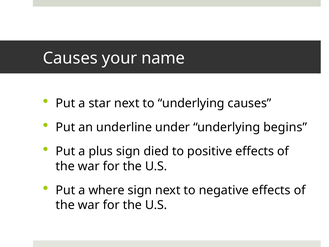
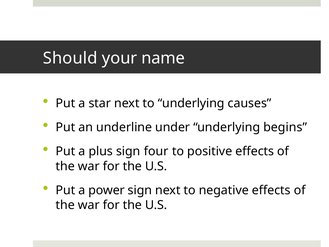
Causes at (70, 58): Causes -> Should
died: died -> four
where: where -> power
